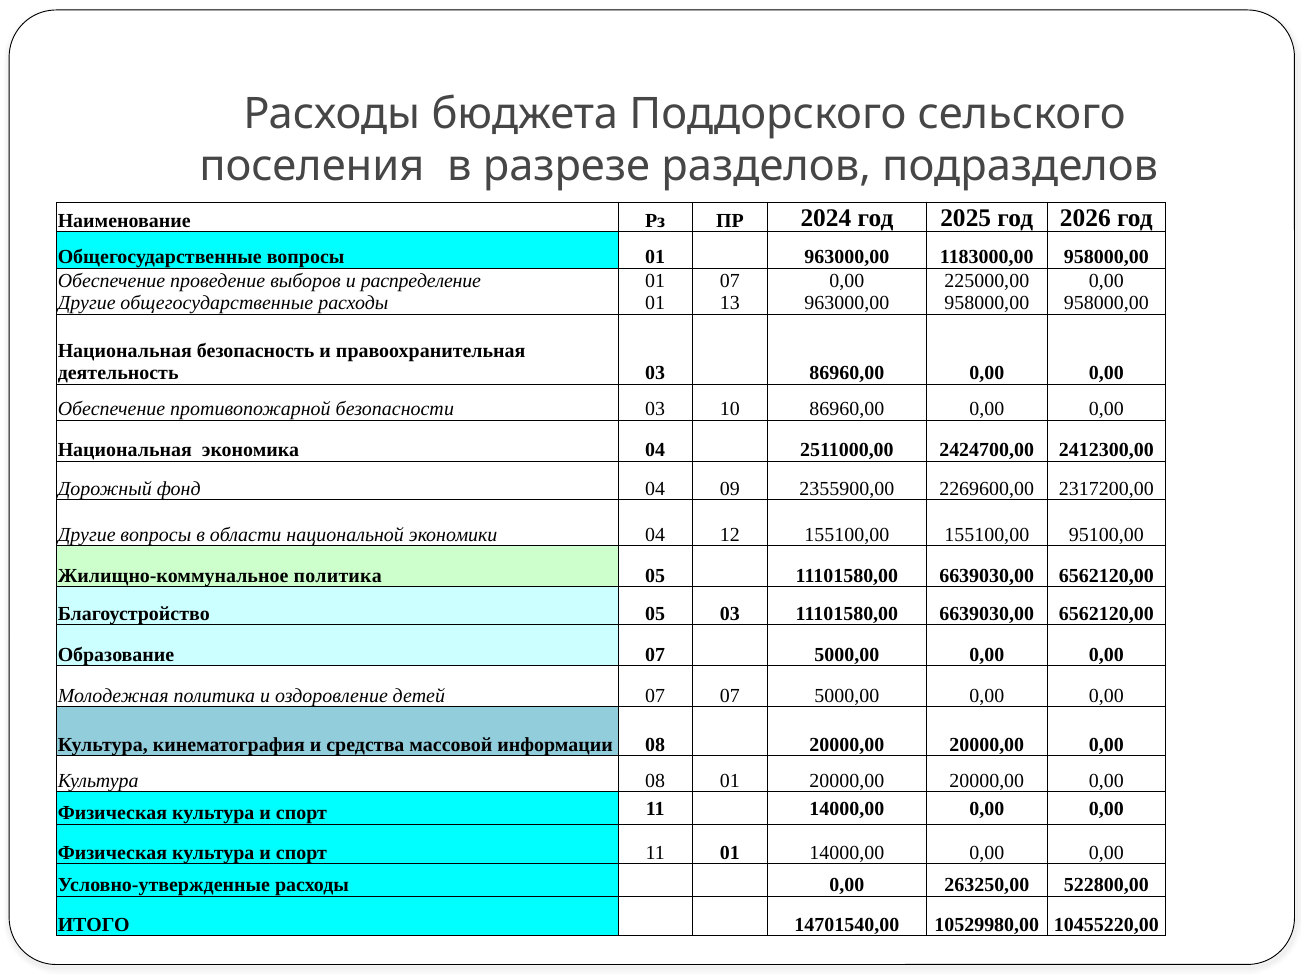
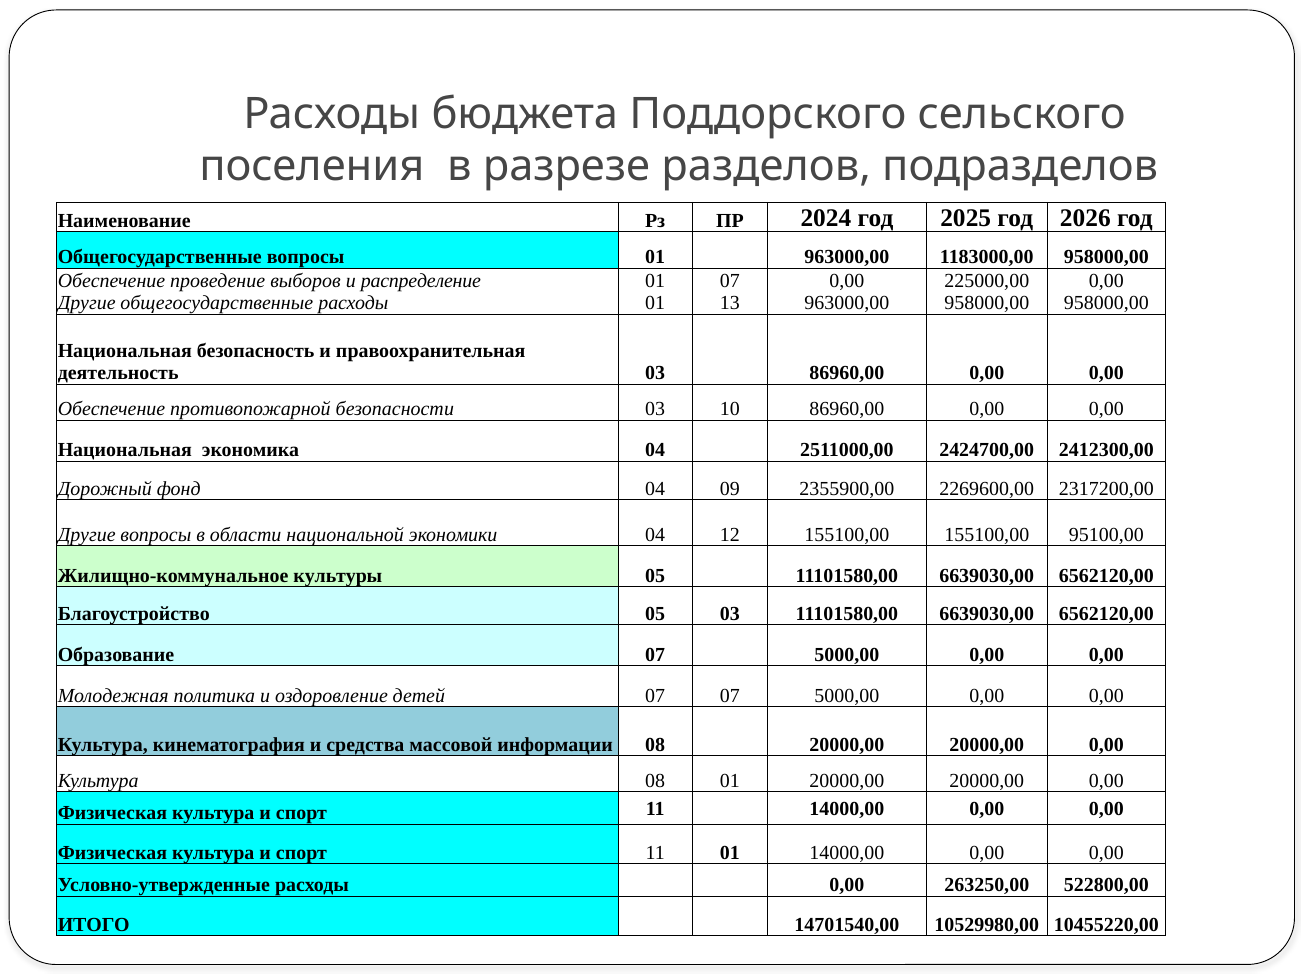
Жилищно-коммунальное политика: политика -> культуры
